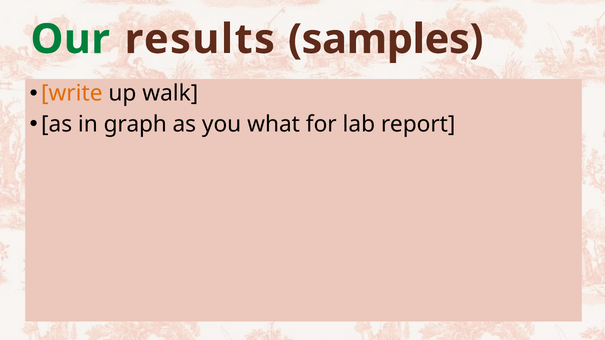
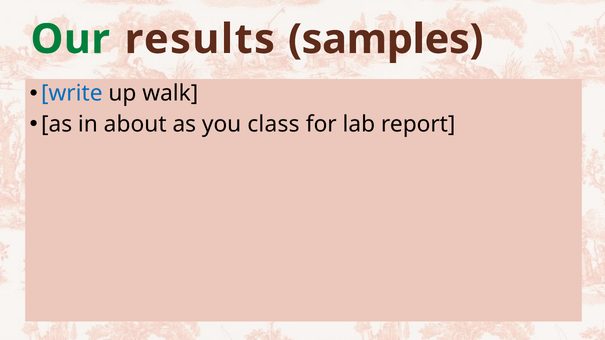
write colour: orange -> blue
graph: graph -> about
what: what -> class
